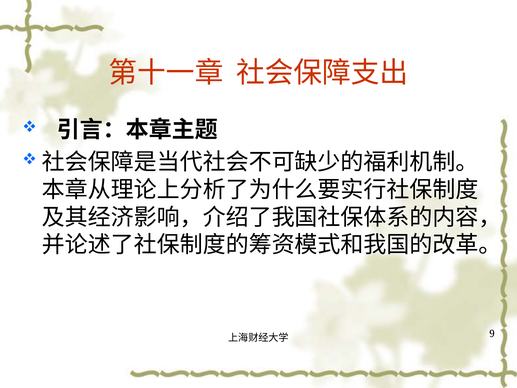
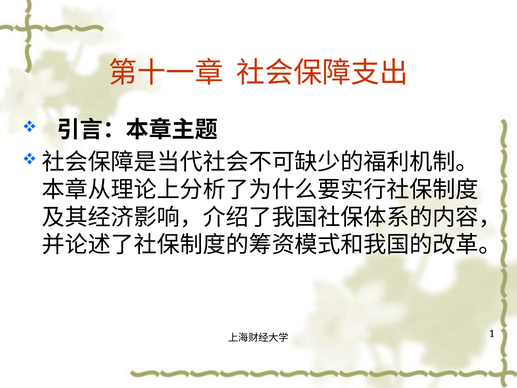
9: 9 -> 1
